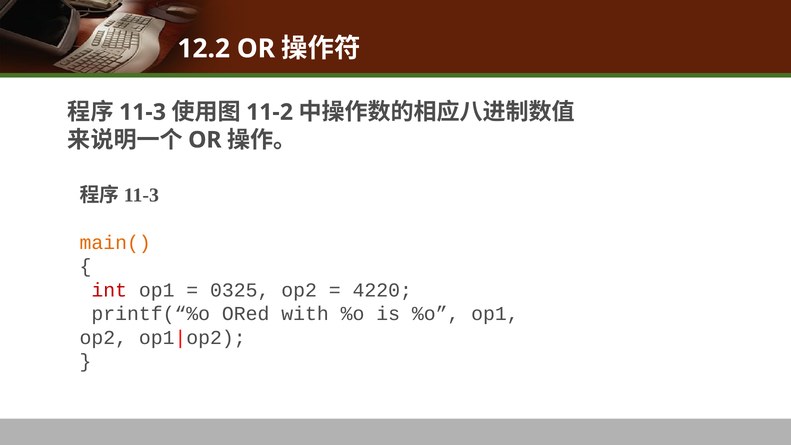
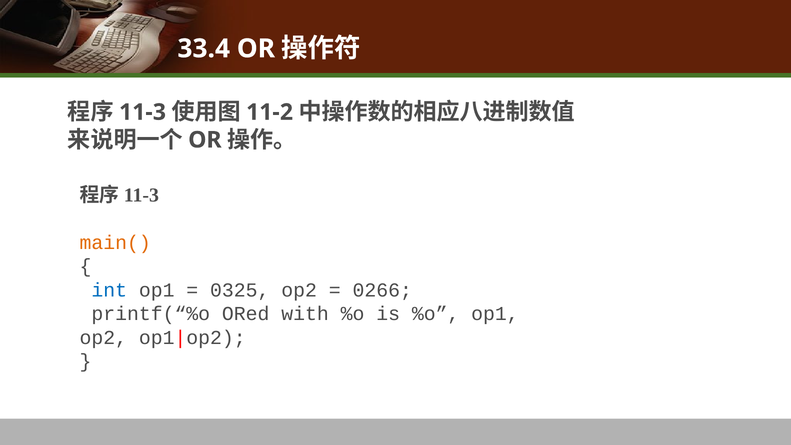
12.2: 12.2 -> 33.4
int colour: red -> blue
4220: 4220 -> 0266
